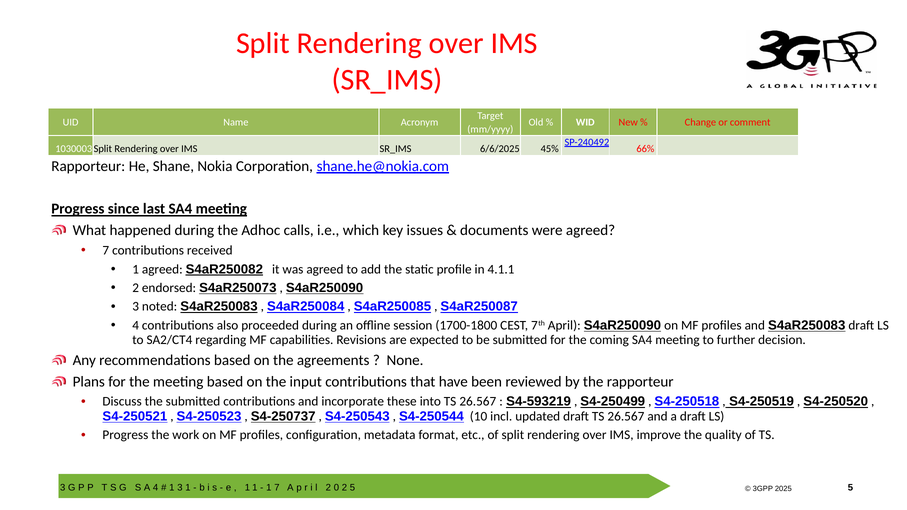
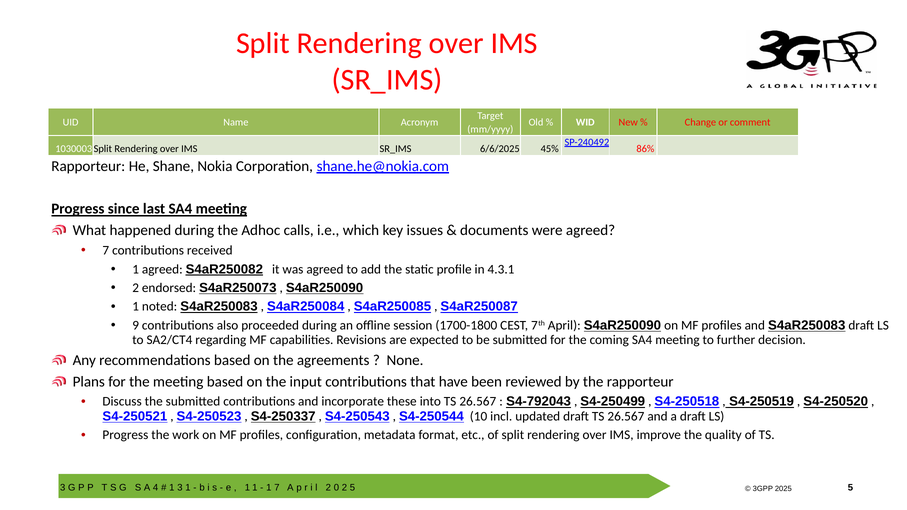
66%: 66% -> 86%
4.1.1: 4.1.1 -> 4.3.1
3 at (136, 307): 3 -> 1
4 at (136, 325): 4 -> 9
S4-593219: S4-593219 -> S4-792043
S4-250737: S4-250737 -> S4-250337
